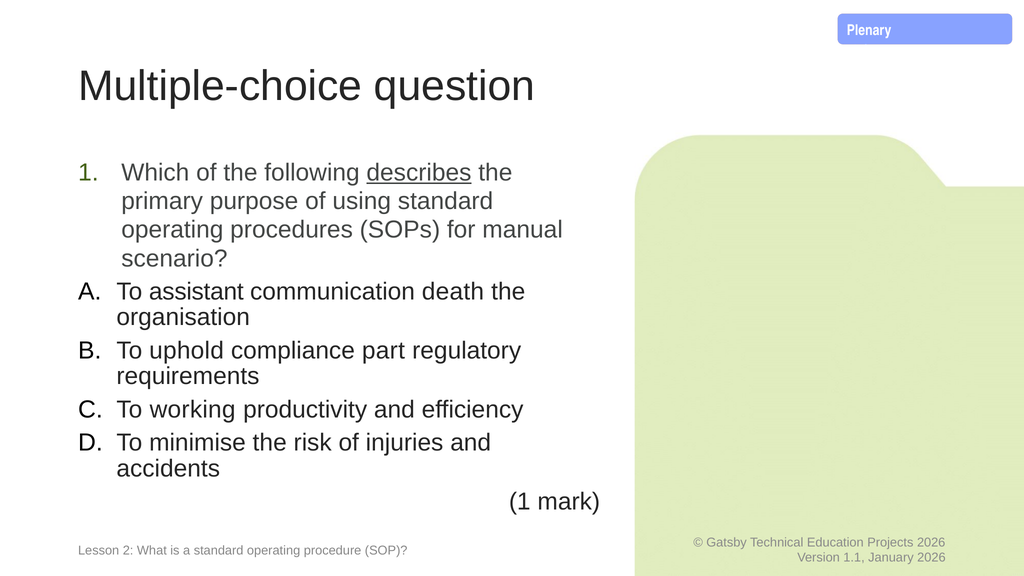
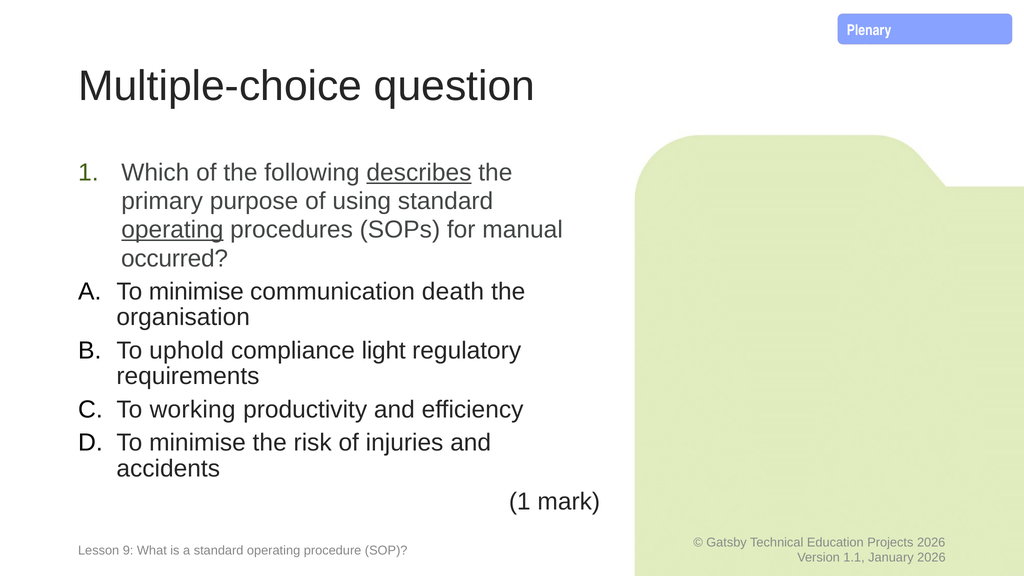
operating at (172, 230) underline: none -> present
scenario: scenario -> occurred
A To assistant: assistant -> minimise
part: part -> light
2: 2 -> 9
